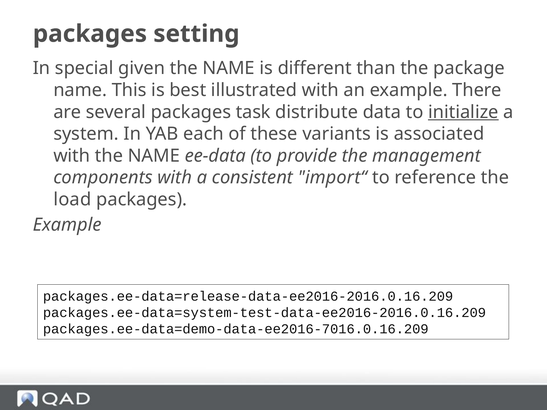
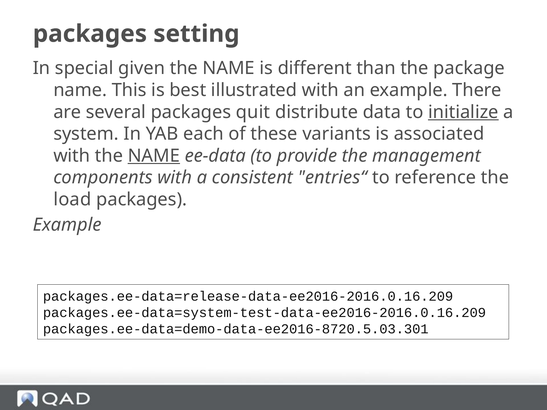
task: task -> quit
NAME at (154, 156) underline: none -> present
import“: import“ -> entries“
packages.ee-data=demo-data-ee2016-7016.0.16.209: packages.ee-data=demo-data-ee2016-7016.0.16.209 -> packages.ee-data=demo-data-ee2016-8720.5.03.301
